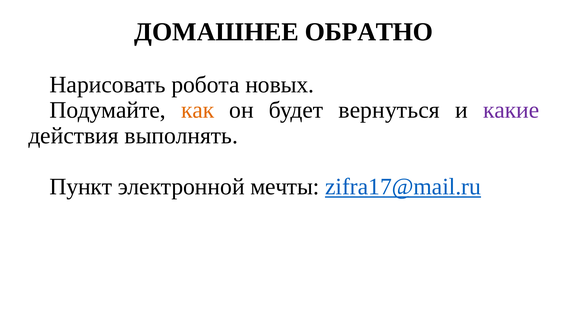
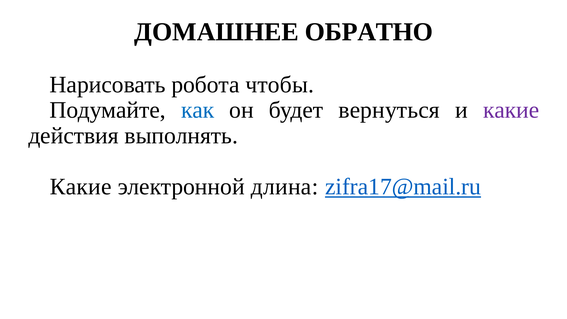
новых: новых -> чтобы
как colour: orange -> blue
Пункт at (81, 187): Пункт -> Какие
мечты: мечты -> длина
